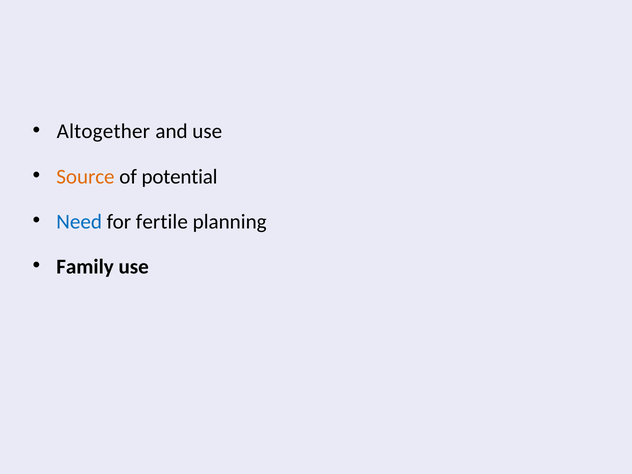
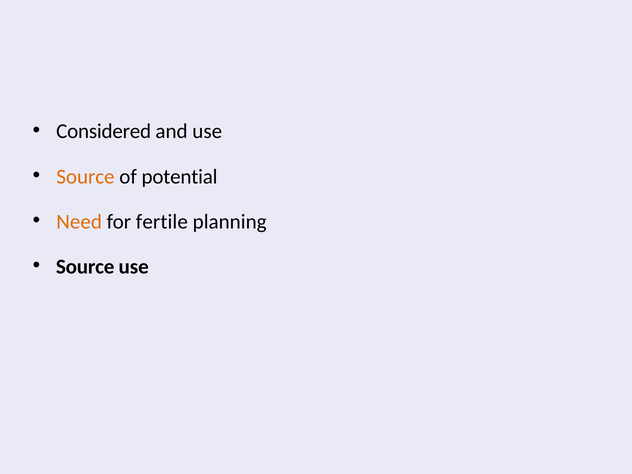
Altogether: Altogether -> Considered
Need colour: blue -> orange
Family at (85, 267): Family -> Source
